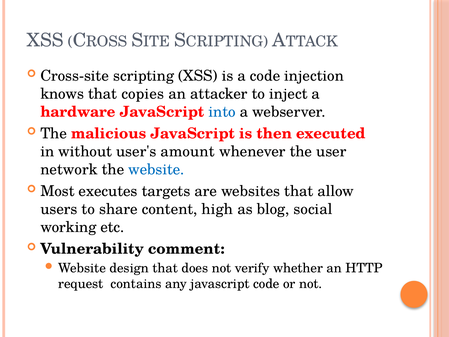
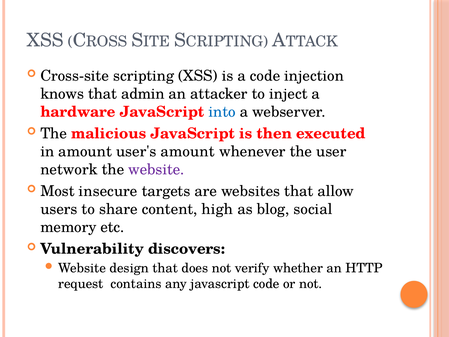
copies: copies -> admin
in without: without -> amount
website at (156, 169) colour: blue -> purple
executes: executes -> insecure
working: working -> memory
comment: comment -> discovers
